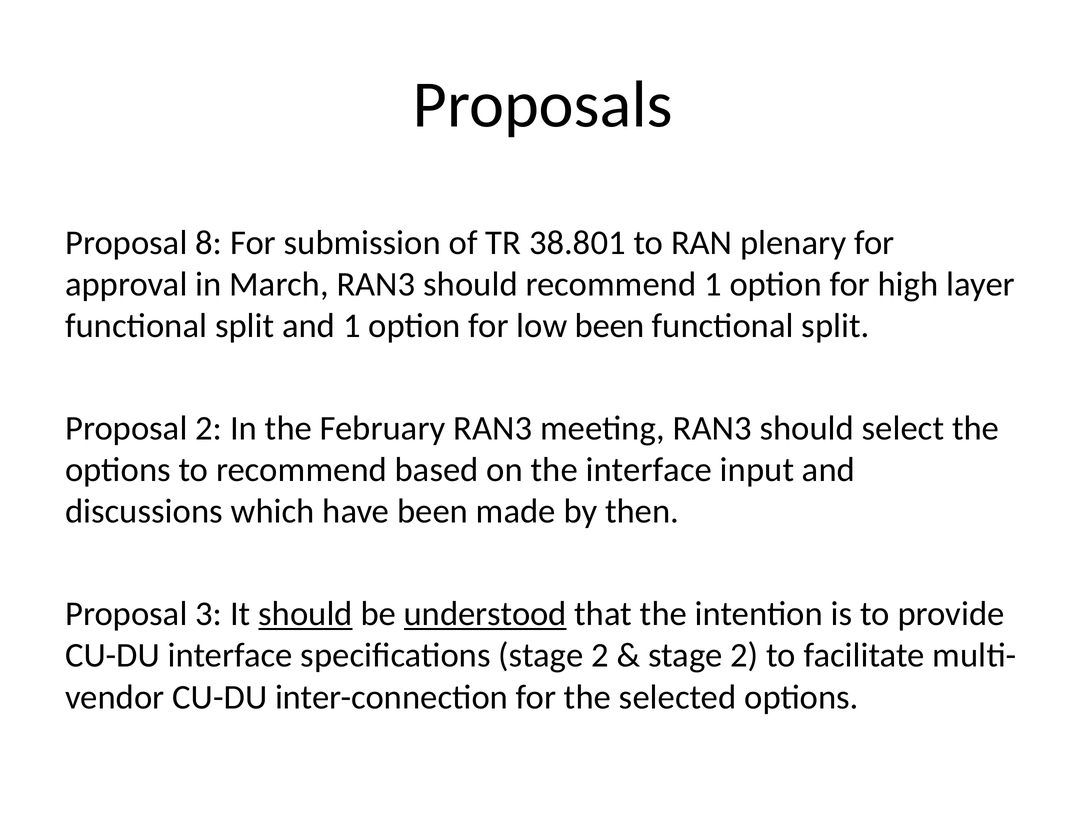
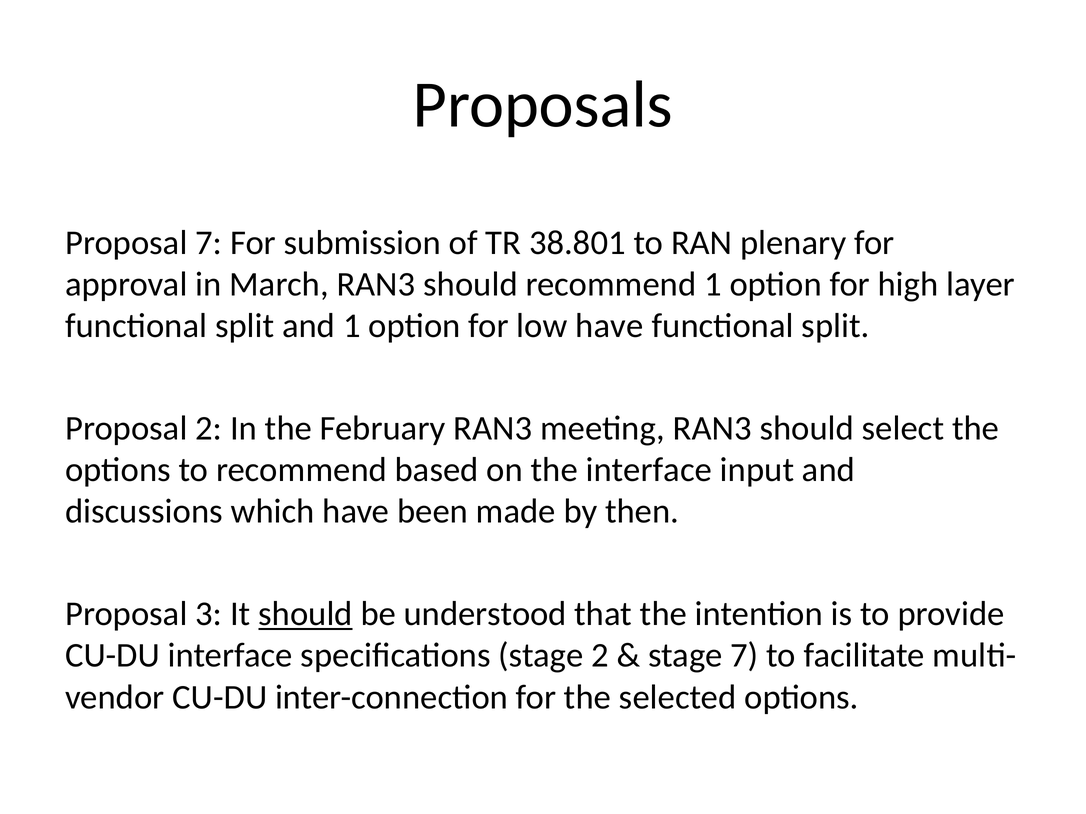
Proposal 8: 8 -> 7
low been: been -> have
understood underline: present -> none
2 at (744, 656): 2 -> 7
